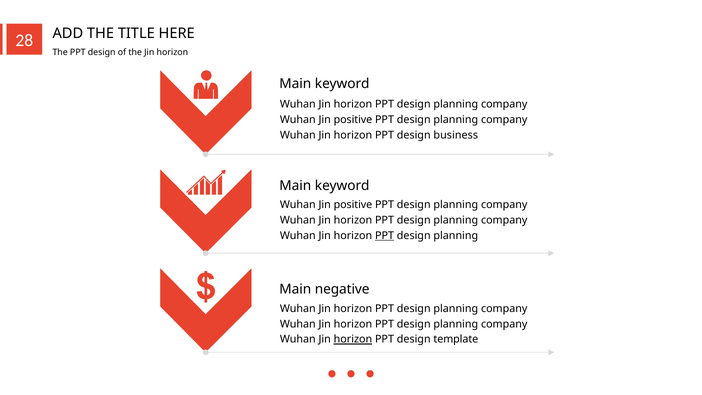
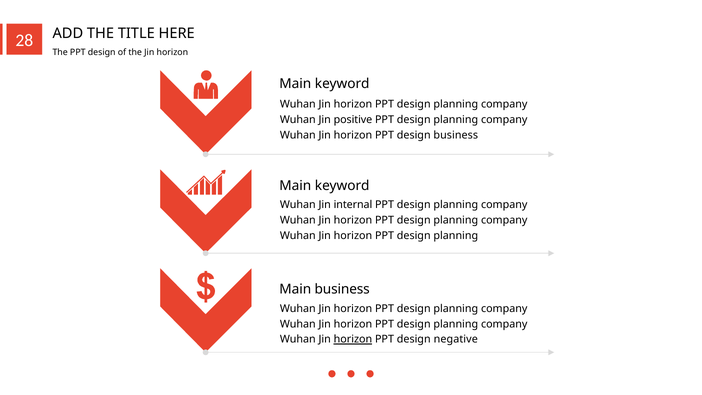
positive at (353, 205): positive -> internal
PPT at (385, 236) underline: present -> none
Main negative: negative -> business
template: template -> negative
